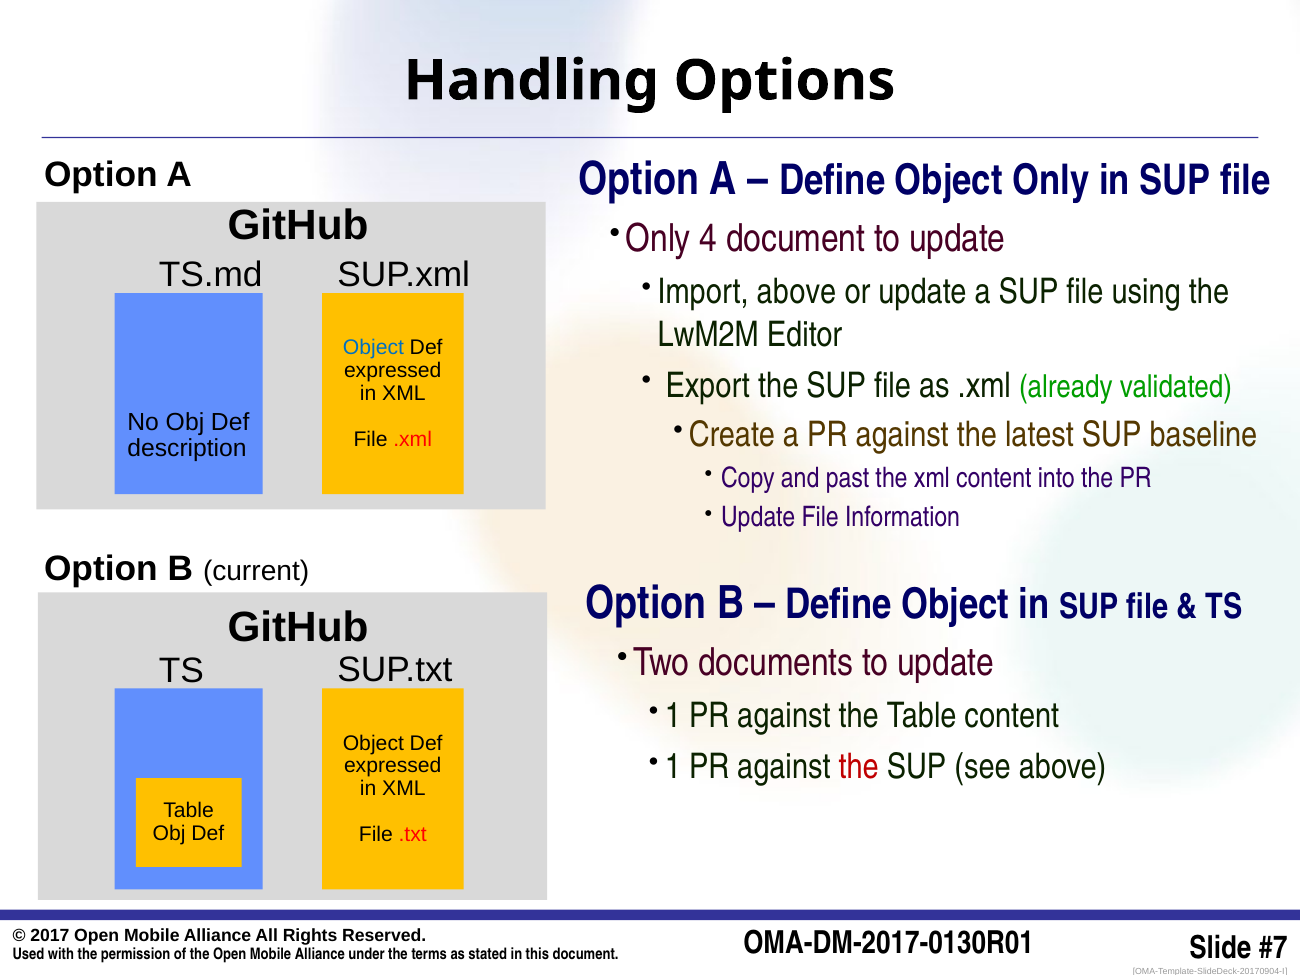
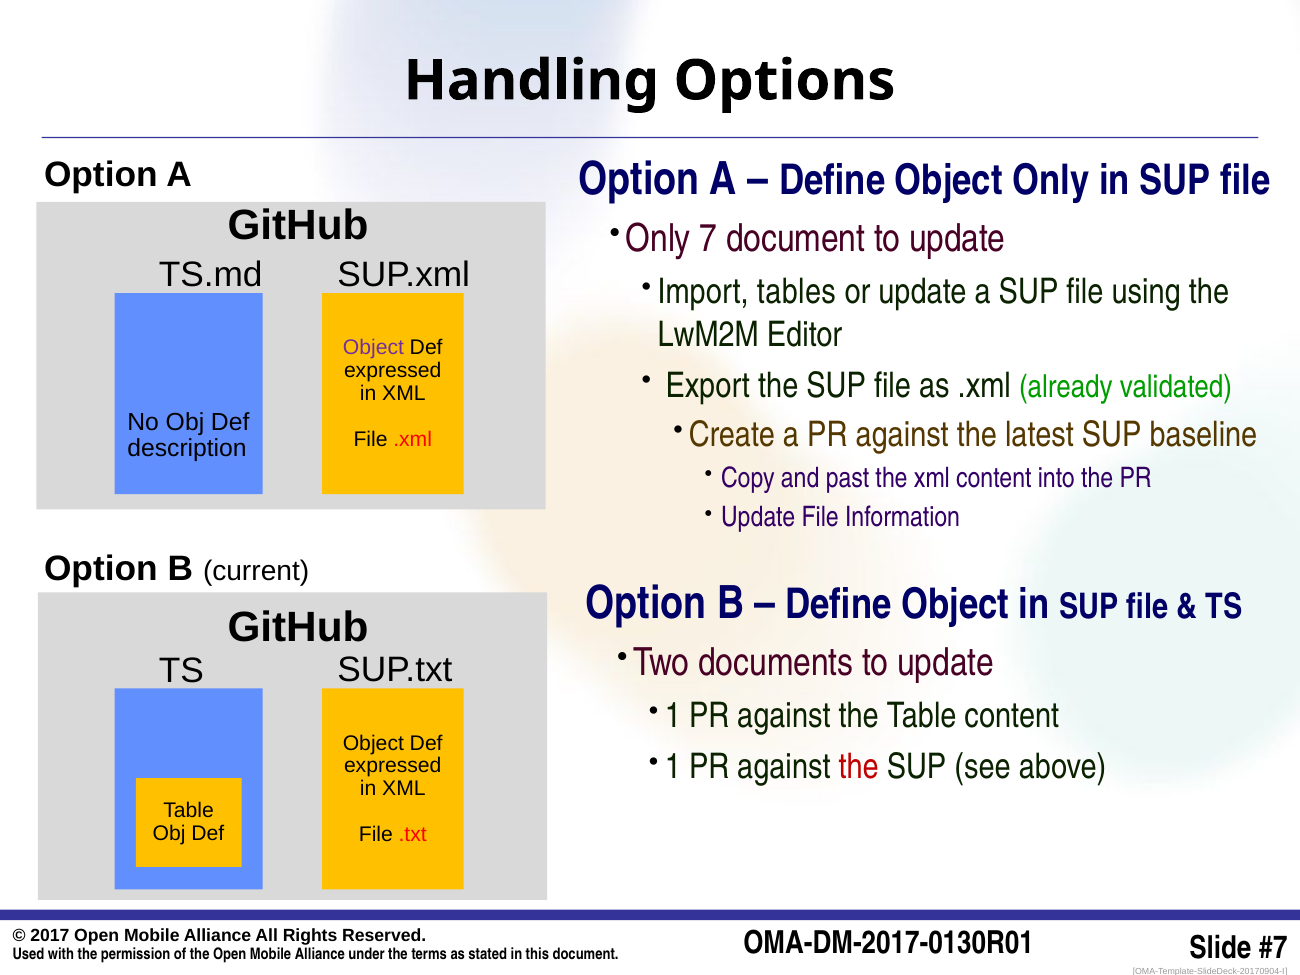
4: 4 -> 7
Import above: above -> tables
Object at (373, 348) colour: blue -> purple
